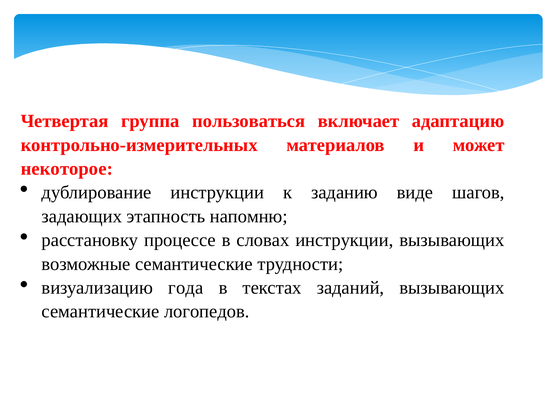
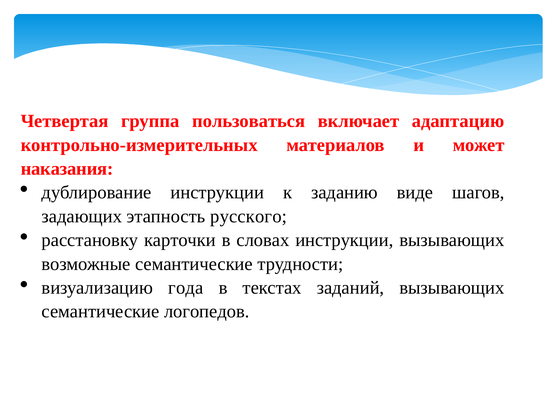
некоторое: некоторое -> наказания
напомню: напомню -> русского
процессе: процессе -> карточки
